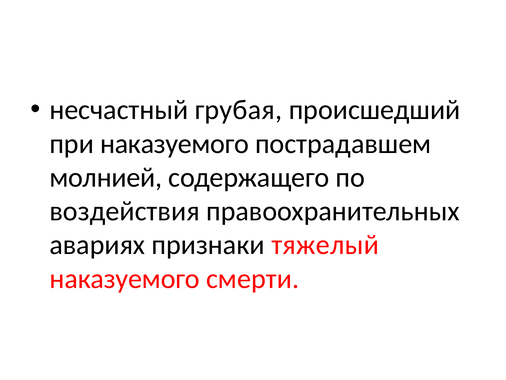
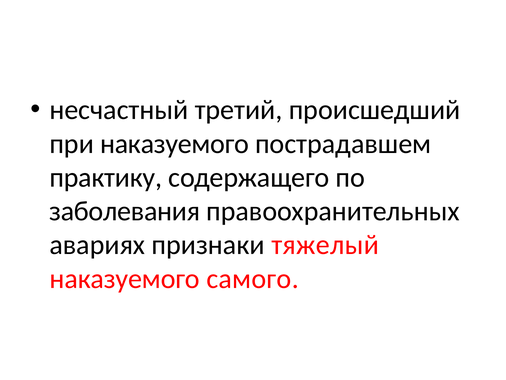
грубая: грубая -> третий
молнией: молнией -> практику
воздействия: воздействия -> заболевания
смерти: смерти -> самого
